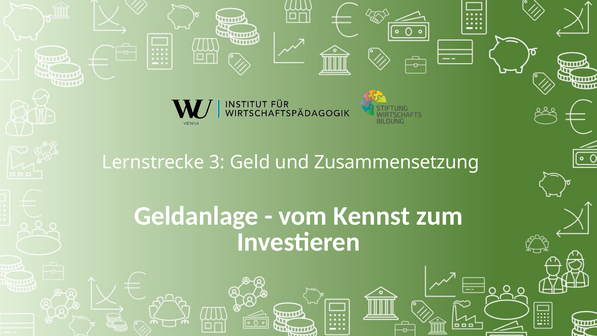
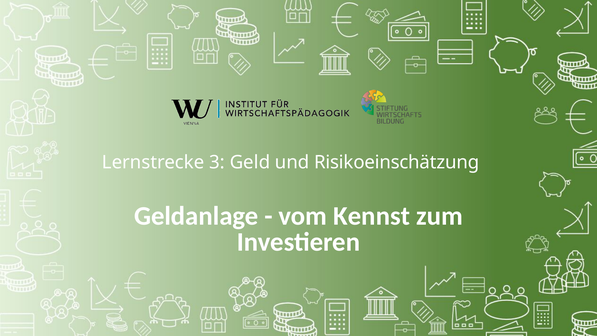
Zusammensetzung: Zusammensetzung -> Risikoeinschätzung
